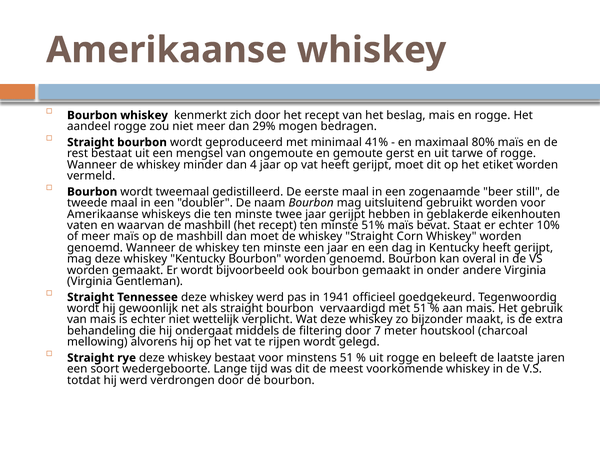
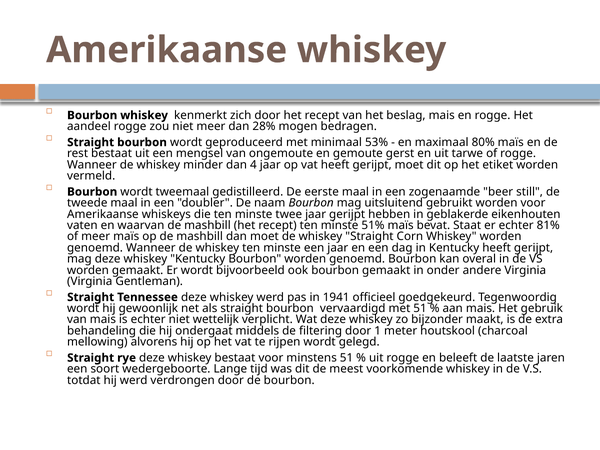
29%: 29% -> 28%
41%: 41% -> 53%
10%: 10% -> 81%
7: 7 -> 1
